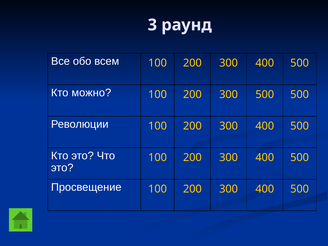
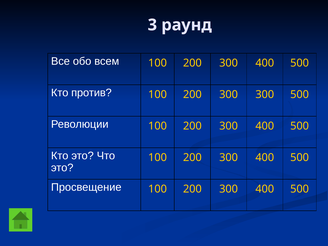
можно: можно -> против
300 500: 500 -> 300
